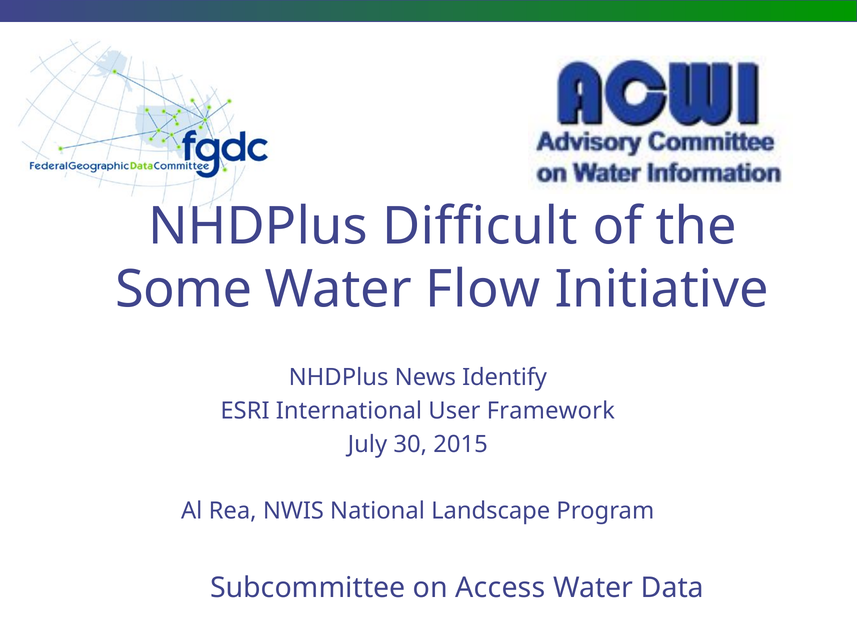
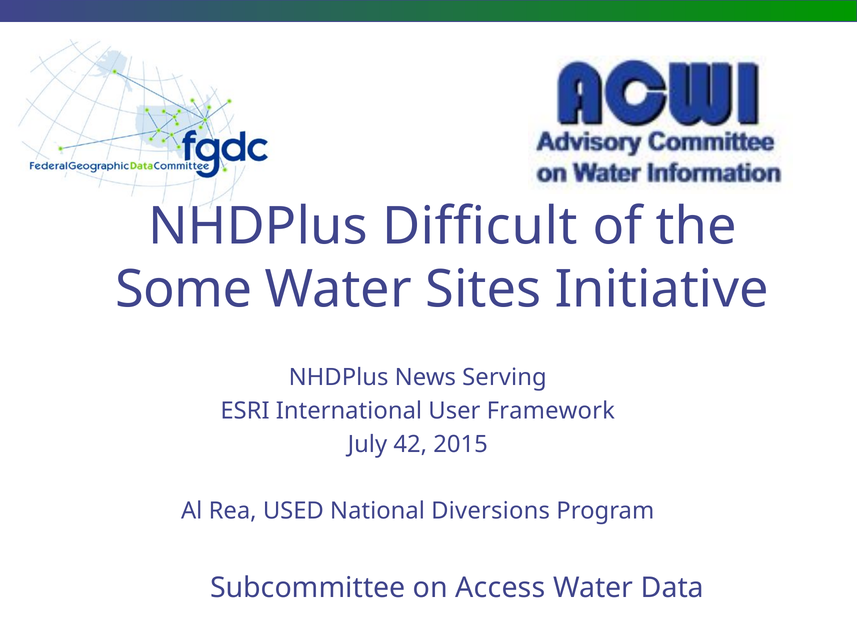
Flow: Flow -> Sites
Identify: Identify -> Serving
30: 30 -> 42
NWIS: NWIS -> USED
Landscape: Landscape -> Diversions
